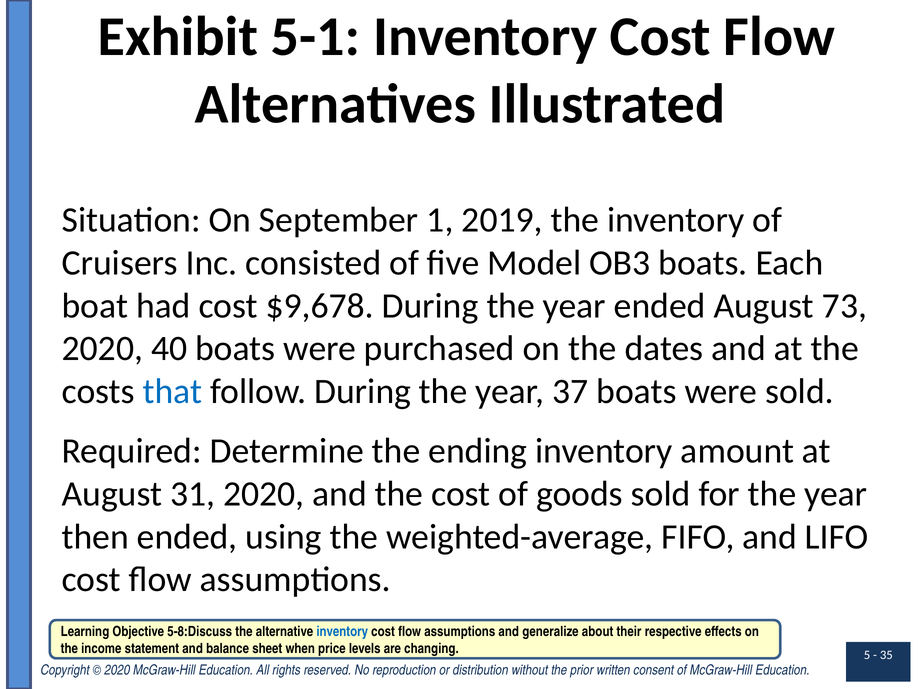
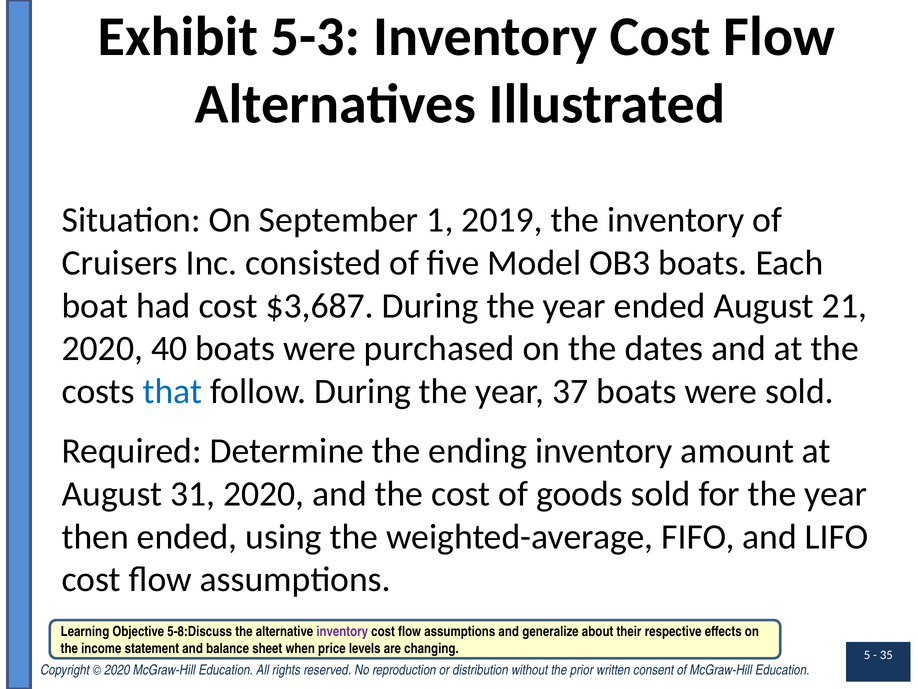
5-1: 5-1 -> 5-3
$9,678: $9,678 -> $3,687
73: 73 -> 21
inventory at (342, 631) colour: blue -> purple
